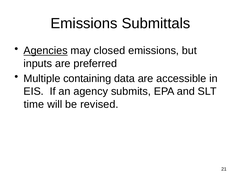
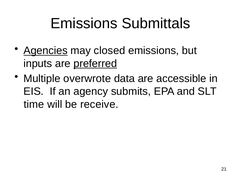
preferred underline: none -> present
containing: containing -> overwrote
revised: revised -> receive
